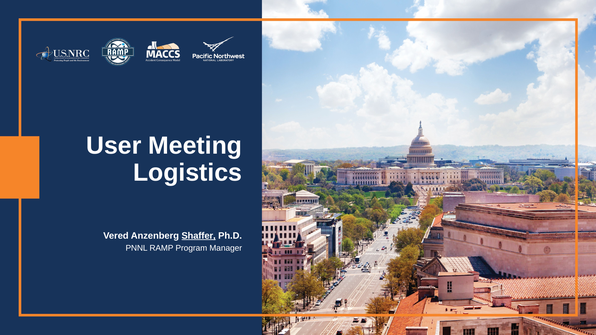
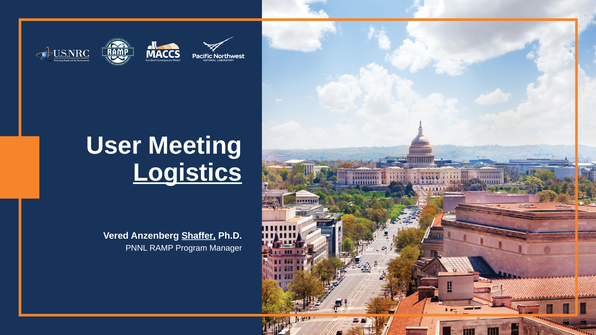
Logistics underline: none -> present
